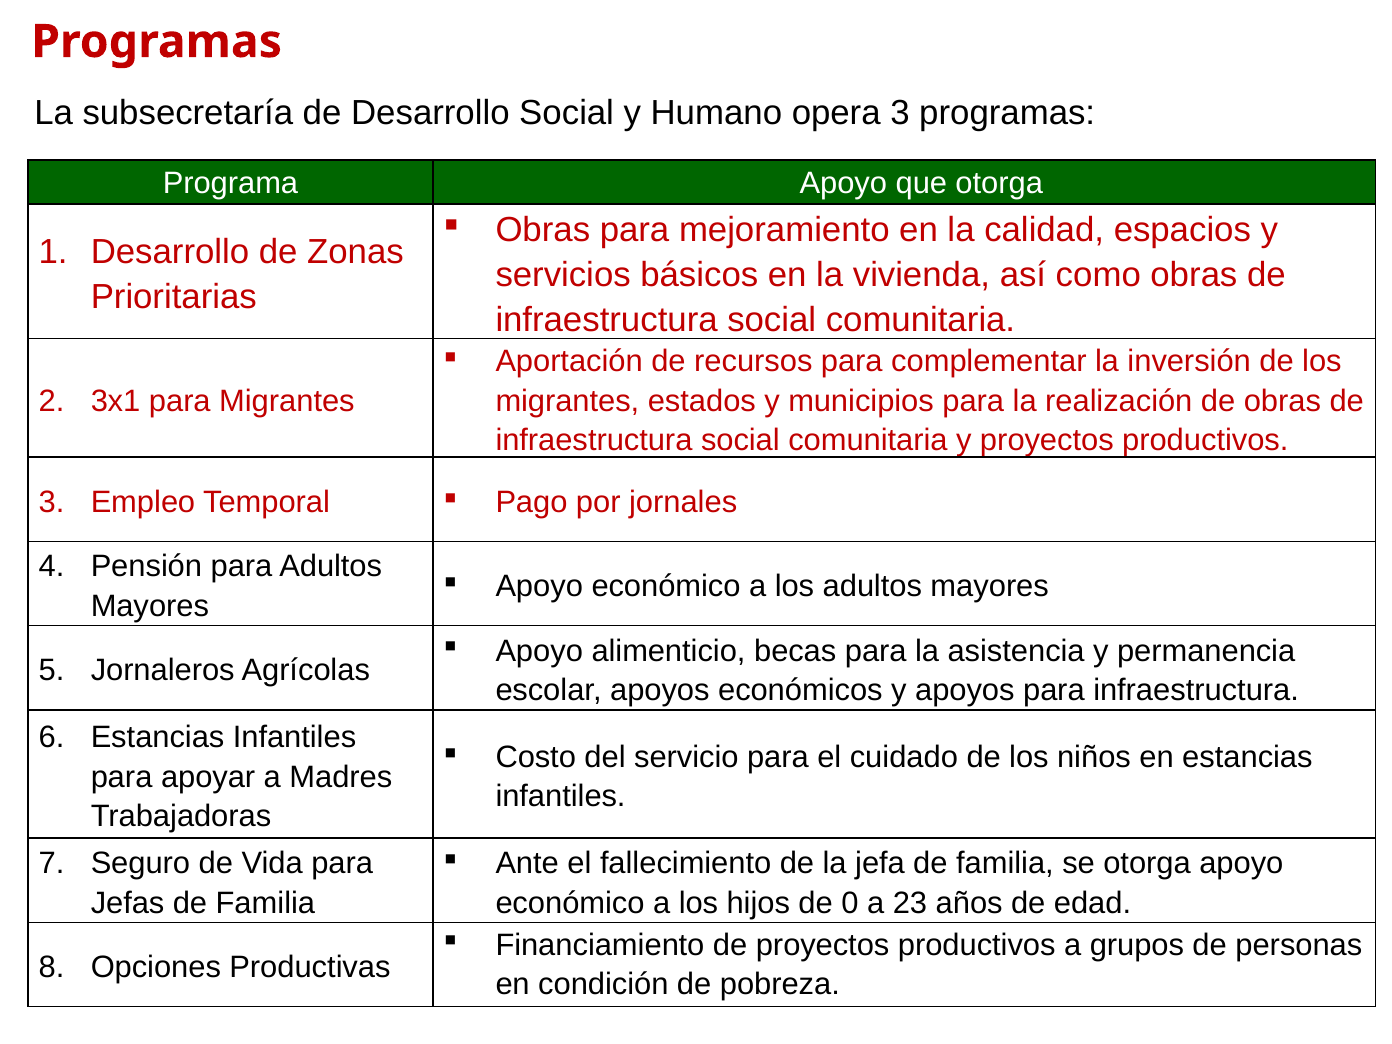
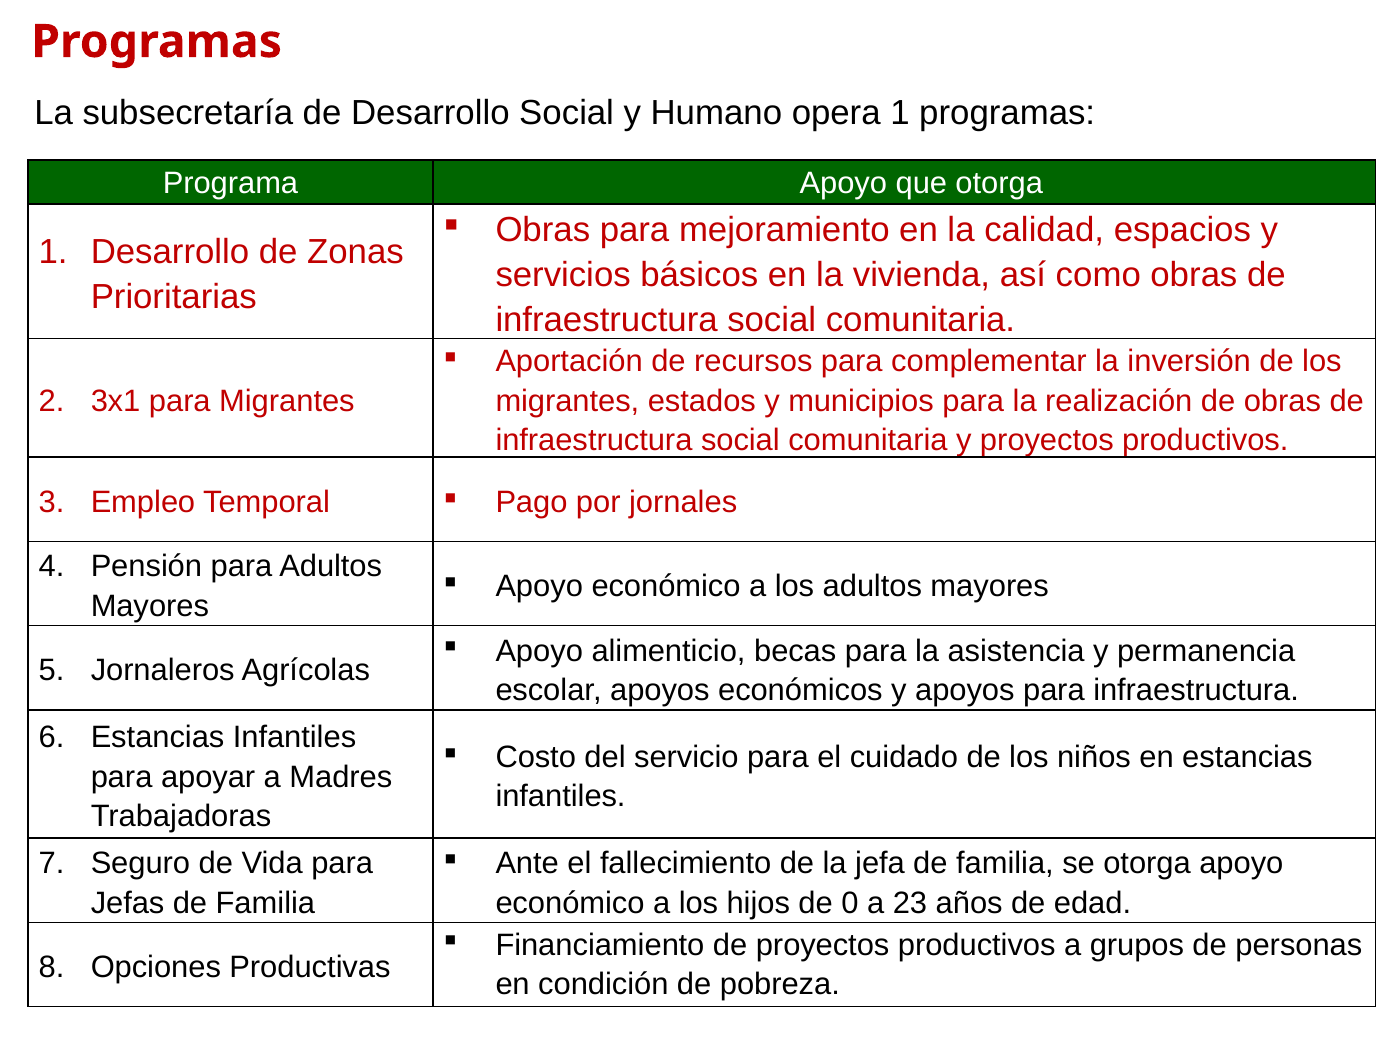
opera 3: 3 -> 1
